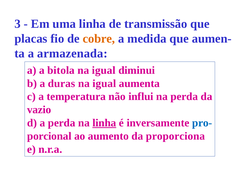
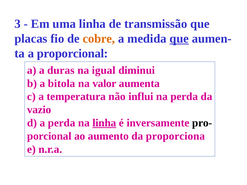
que at (179, 39) underline: none -> present
armazenada: armazenada -> proporcional
bitola: bitola -> duras
duras: duras -> bitola
igual at (104, 84): igual -> valor
pro- colour: blue -> black
